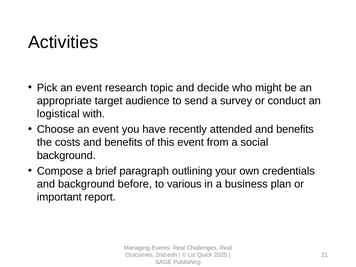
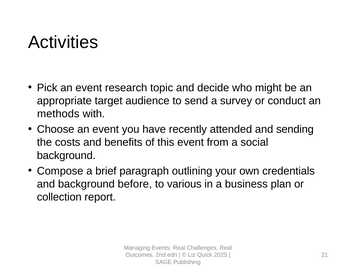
logistical: logistical -> methods
attended and benefits: benefits -> sending
important: important -> collection
